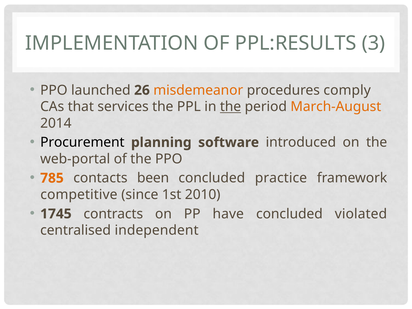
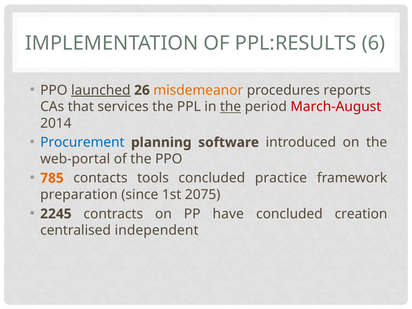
3: 3 -> 6
launched underline: none -> present
comply: comply -> reports
March-August colour: orange -> red
Procurement colour: black -> blue
been: been -> tools
competitive: competitive -> preparation
2010: 2010 -> 2075
1745: 1745 -> 2245
violated: violated -> creation
